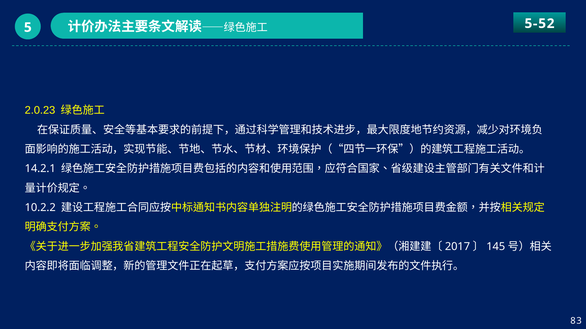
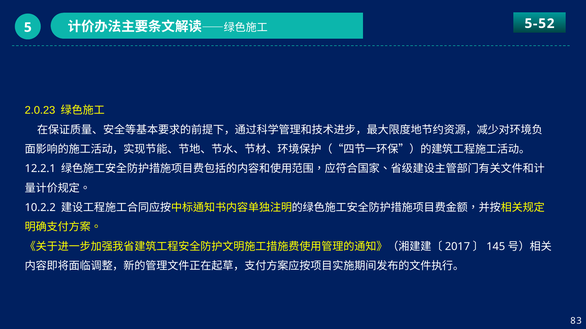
14.2.1: 14.2.1 -> 12.2.1
